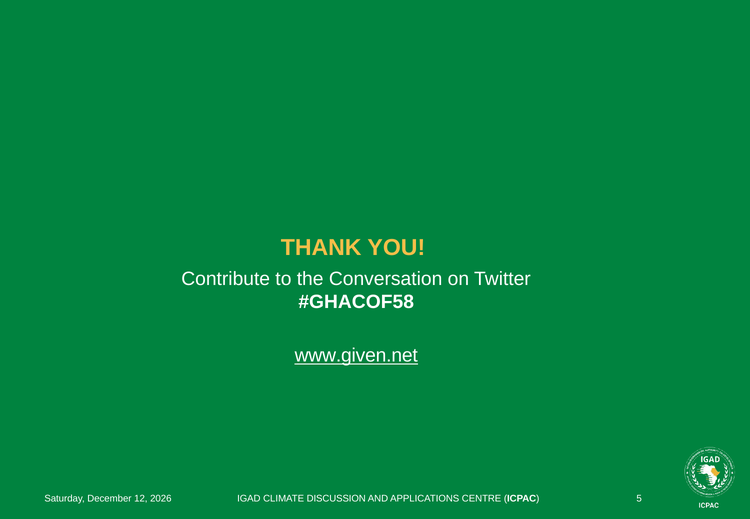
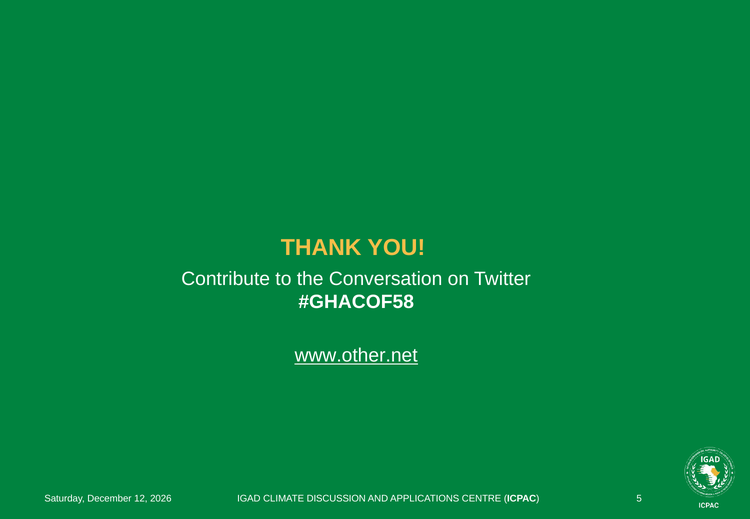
www.given.net: www.given.net -> www.other.net
